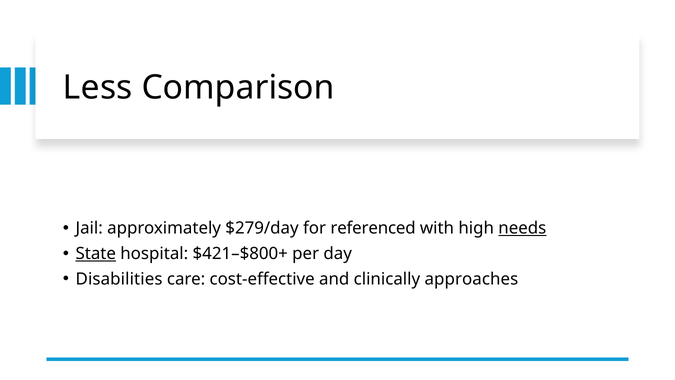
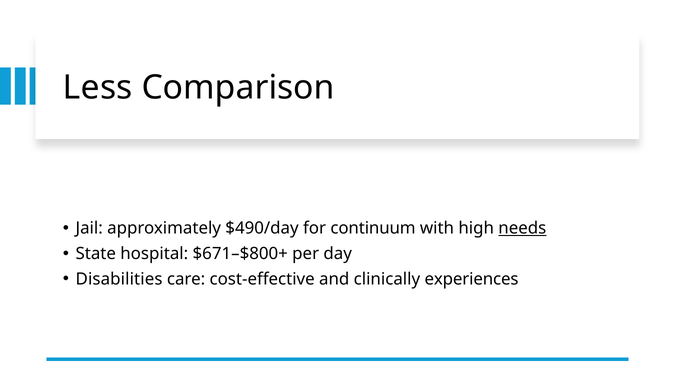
$279/day: $279/day -> $490/day
referenced: referenced -> continuum
State underline: present -> none
$421–$800+: $421–$800+ -> $671–$800+
approaches: approaches -> experiences
